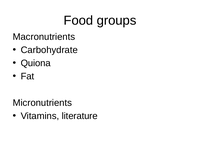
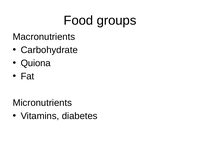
literature: literature -> diabetes
